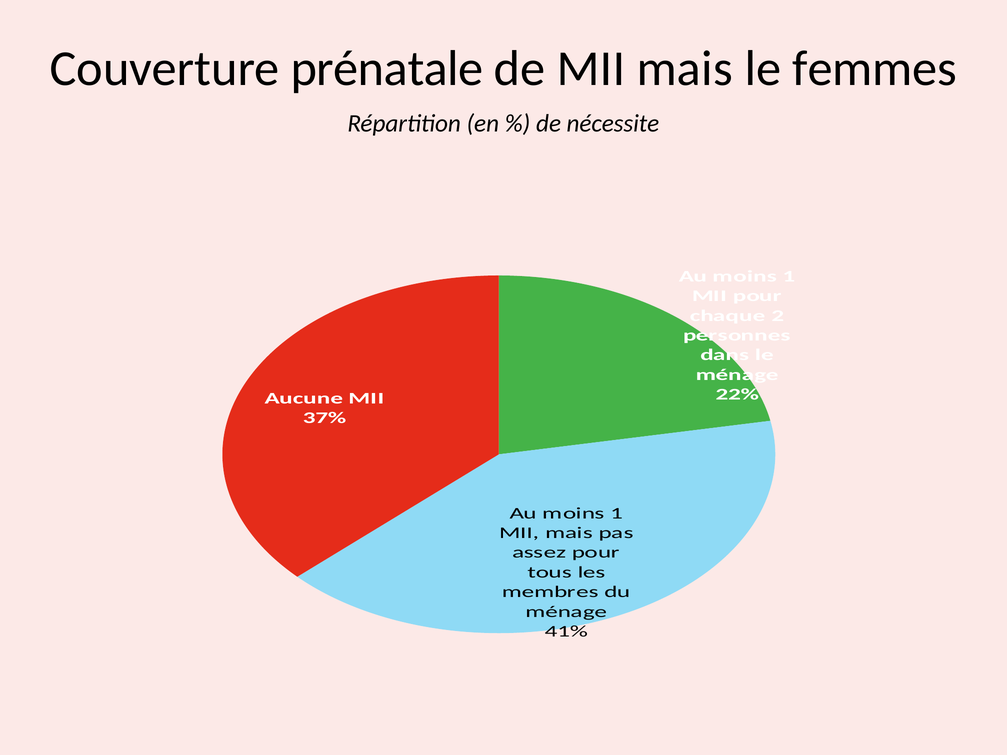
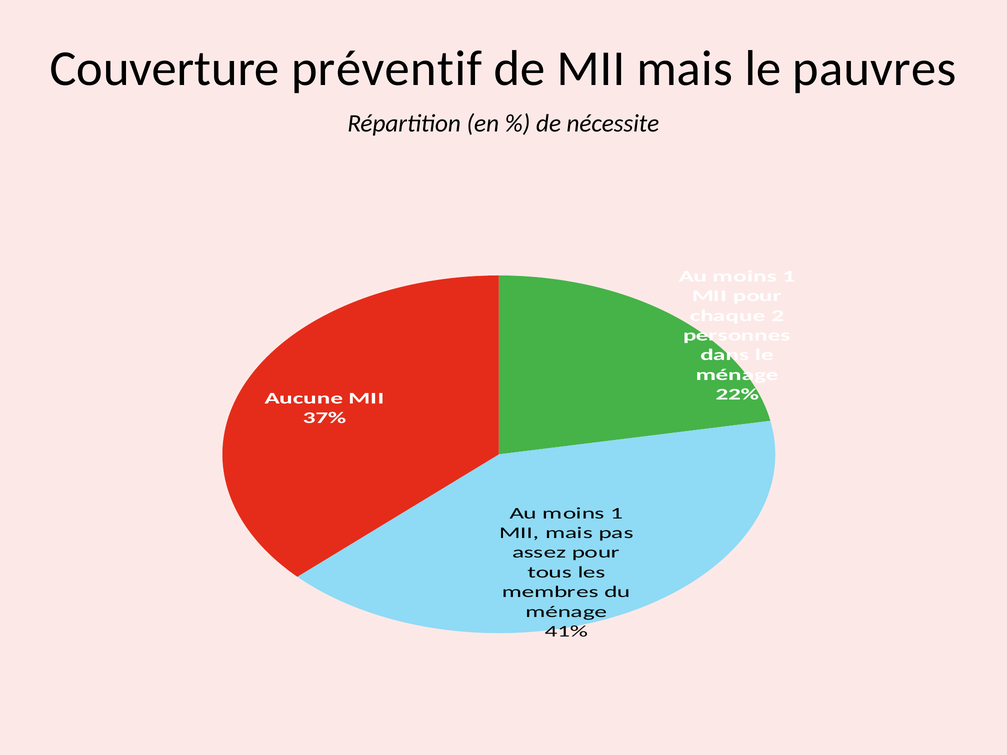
prénatale: prénatale -> préventif
femmes: femmes -> pauvres
